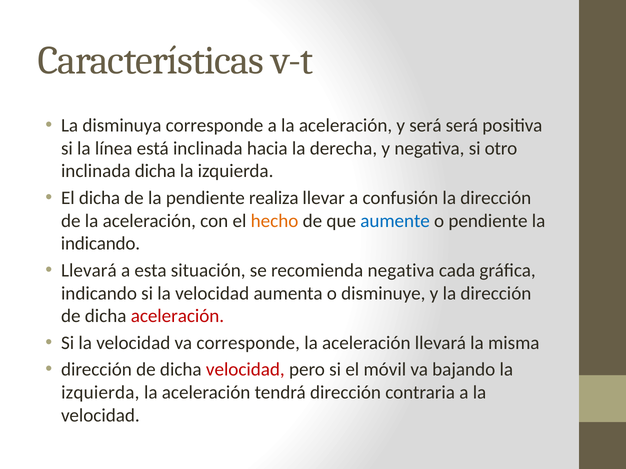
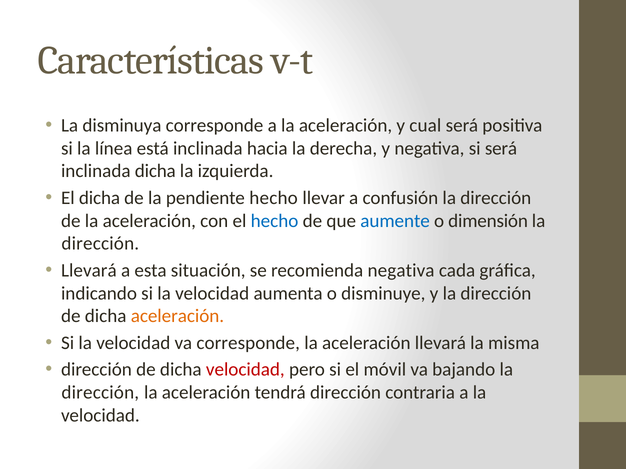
y será: será -> cual
si otro: otro -> será
pendiente realiza: realiza -> hecho
hecho at (275, 221) colour: orange -> blue
o pendiente: pendiente -> dimensión
indicando at (101, 244): indicando -> dirección
aceleración at (177, 316) colour: red -> orange
izquierda at (100, 393): izquierda -> dirección
